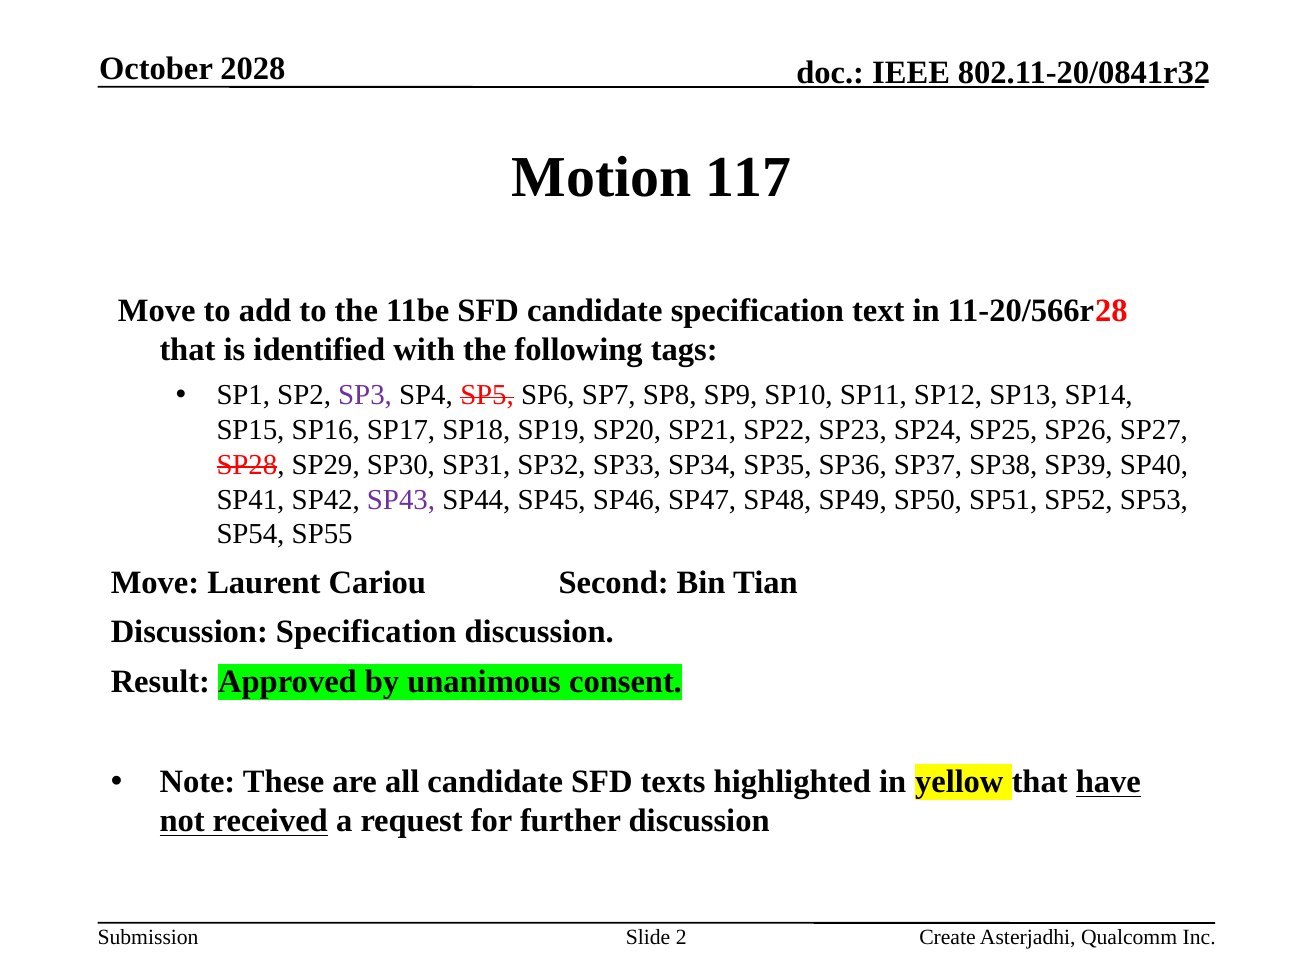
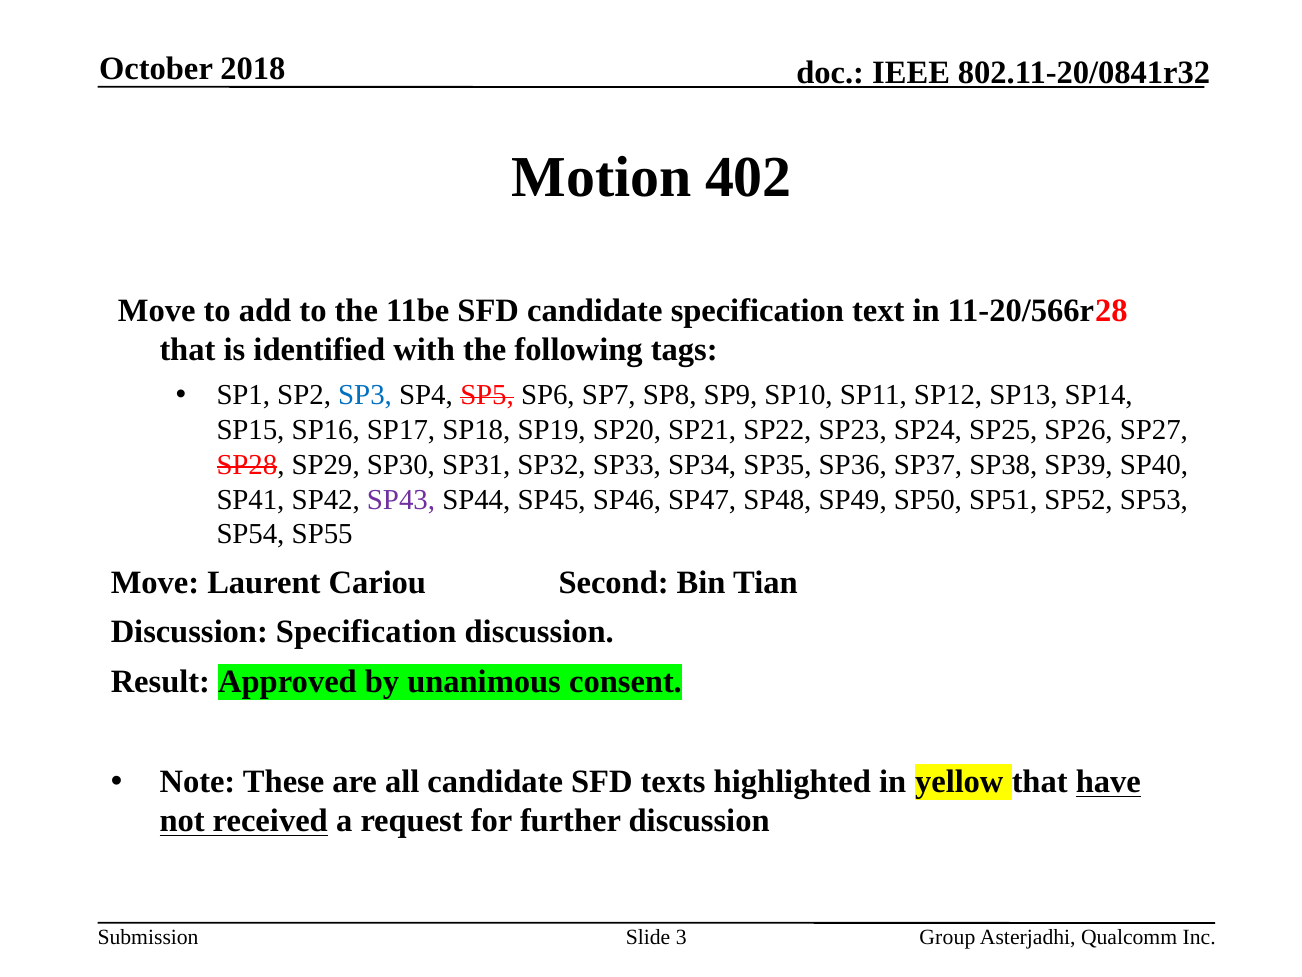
2028: 2028 -> 2018
117: 117 -> 402
SP3 colour: purple -> blue
2: 2 -> 3
Create: Create -> Group
